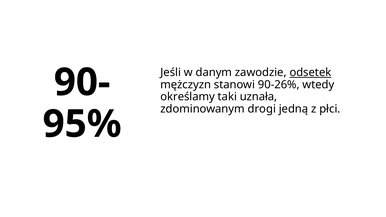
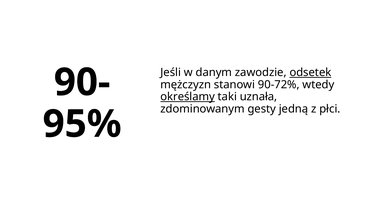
90-26%: 90-26% -> 90-72%
określamy underline: none -> present
drogi: drogi -> gesty
